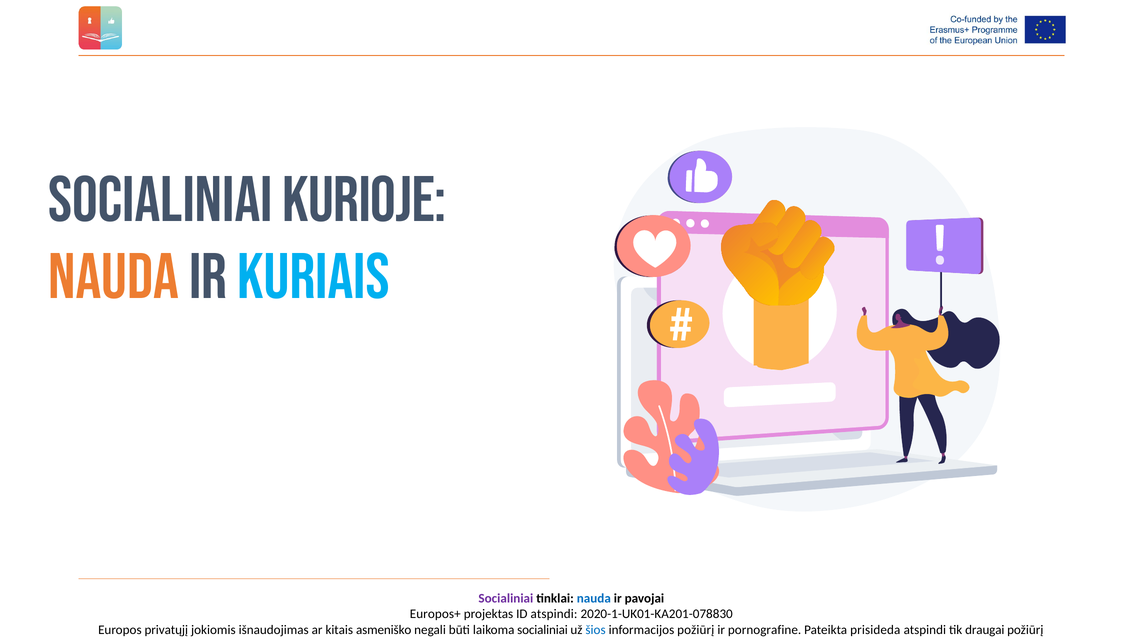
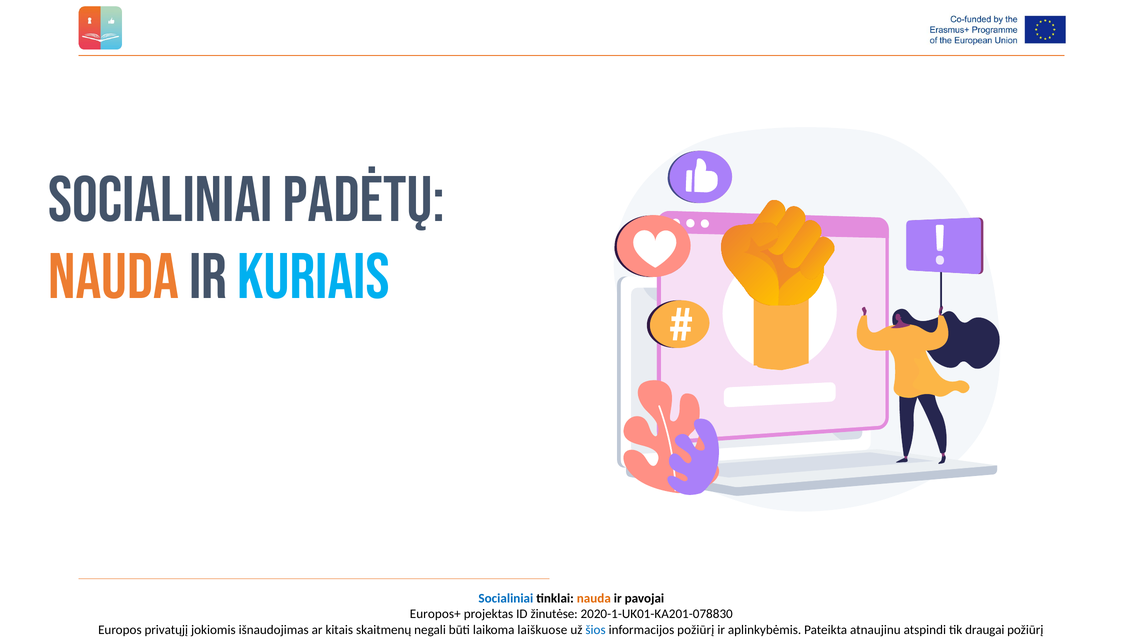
kurioje: kurioje -> padėtų
Socialiniai at (506, 598) colour: purple -> blue
nauda at (594, 598) colour: blue -> orange
ID atspindi: atspindi -> žinutėse
asmeniško: asmeniško -> skaitmenų
laikoma socialiniai: socialiniai -> laiškuose
pornografine: pornografine -> aplinkybėmis
prisideda: prisideda -> atnaujinu
